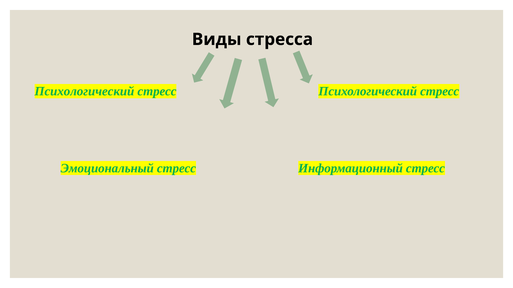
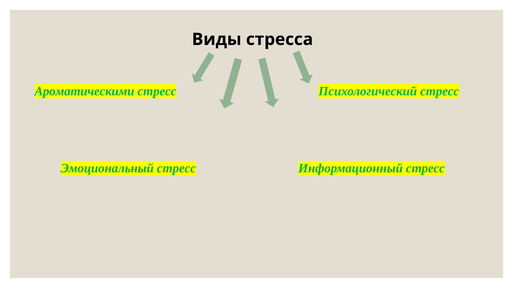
Психологический at (84, 91): Психологический -> Ароматическими
